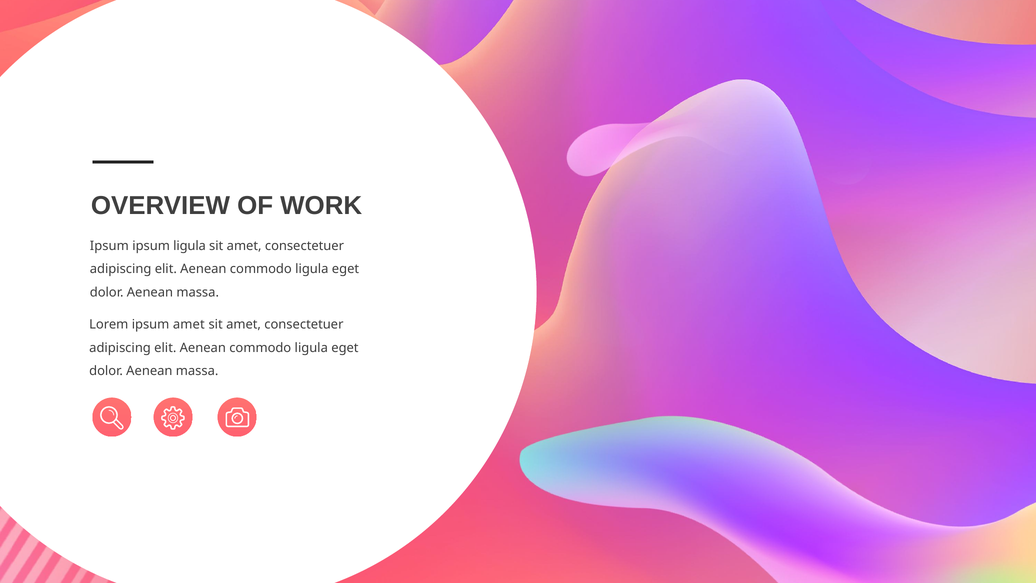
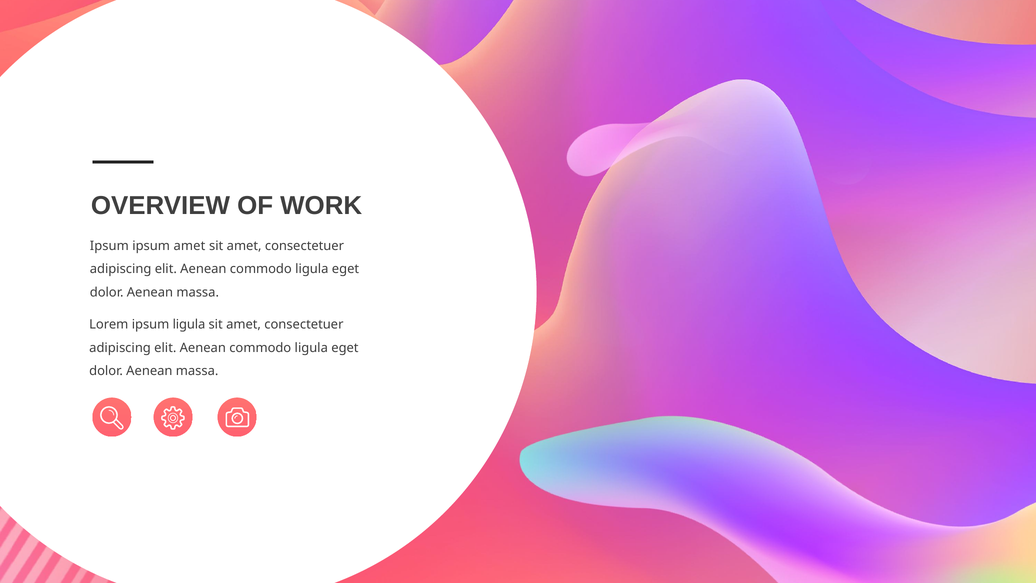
ipsum ligula: ligula -> amet
ipsum amet: amet -> ligula
